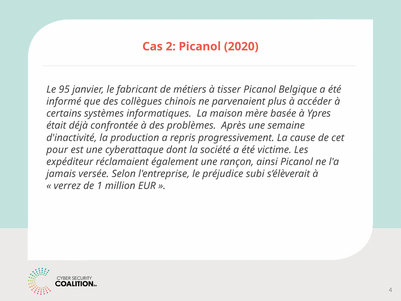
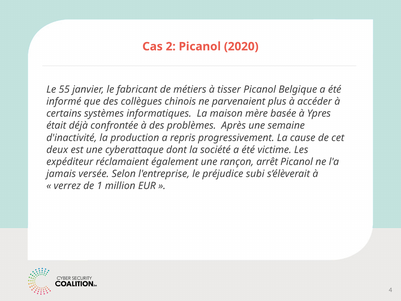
95: 95 -> 55
pour: pour -> deux
ainsi: ainsi -> arrêt
